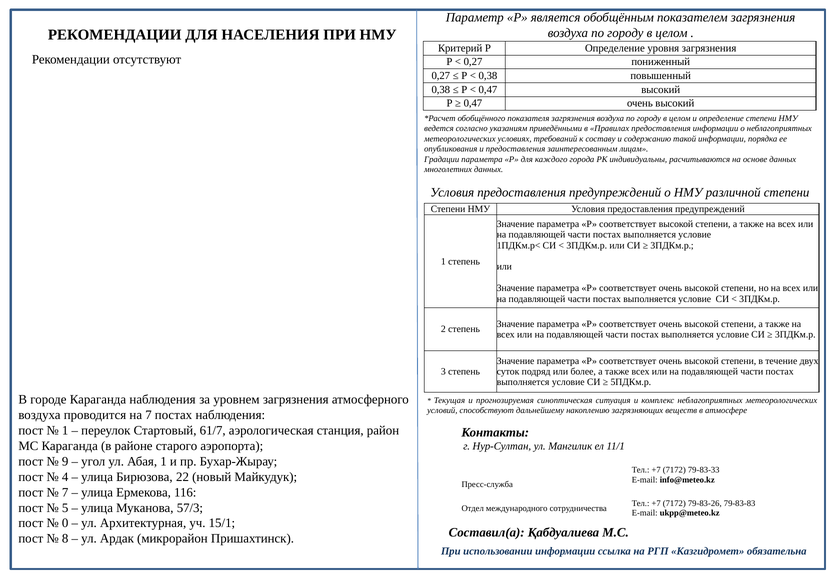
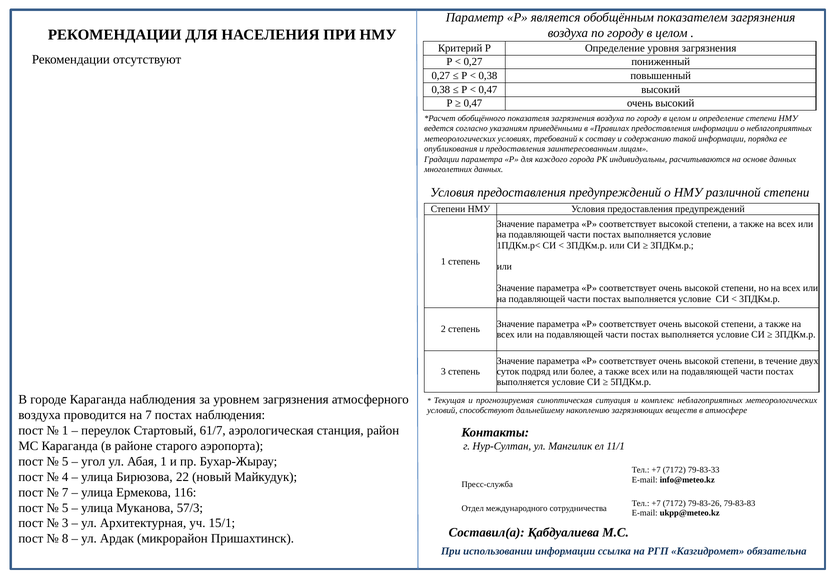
9 at (65, 461): 9 -> 5
0 at (65, 523): 0 -> 3
